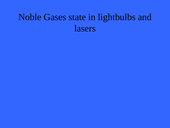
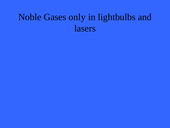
state: state -> only
